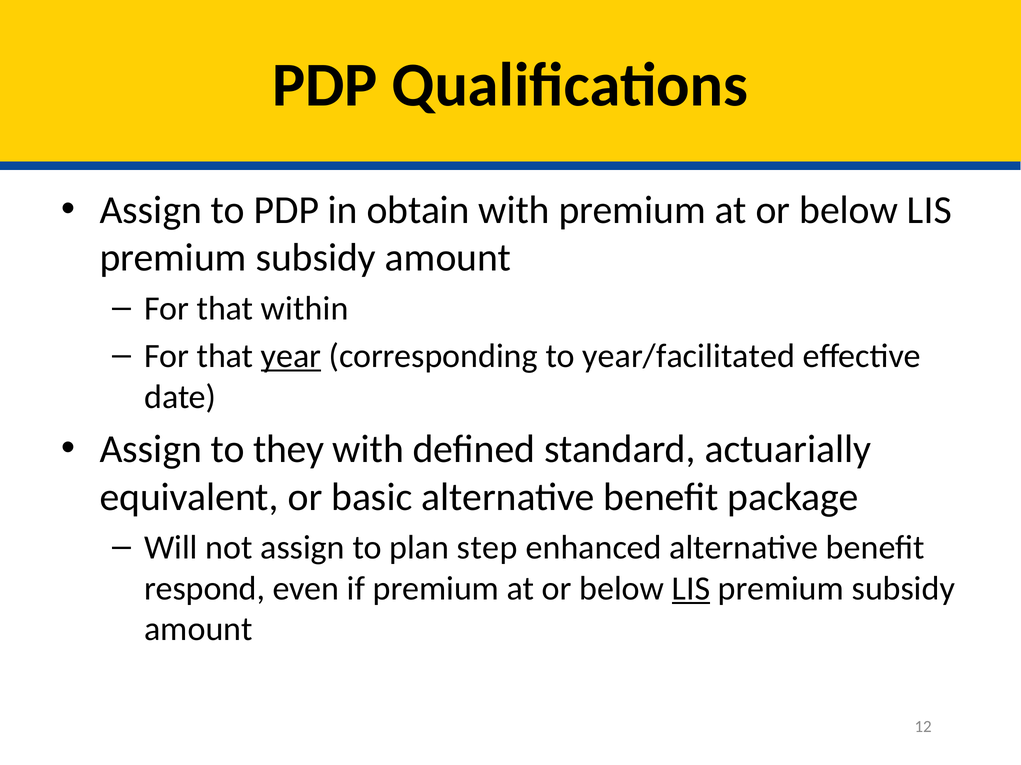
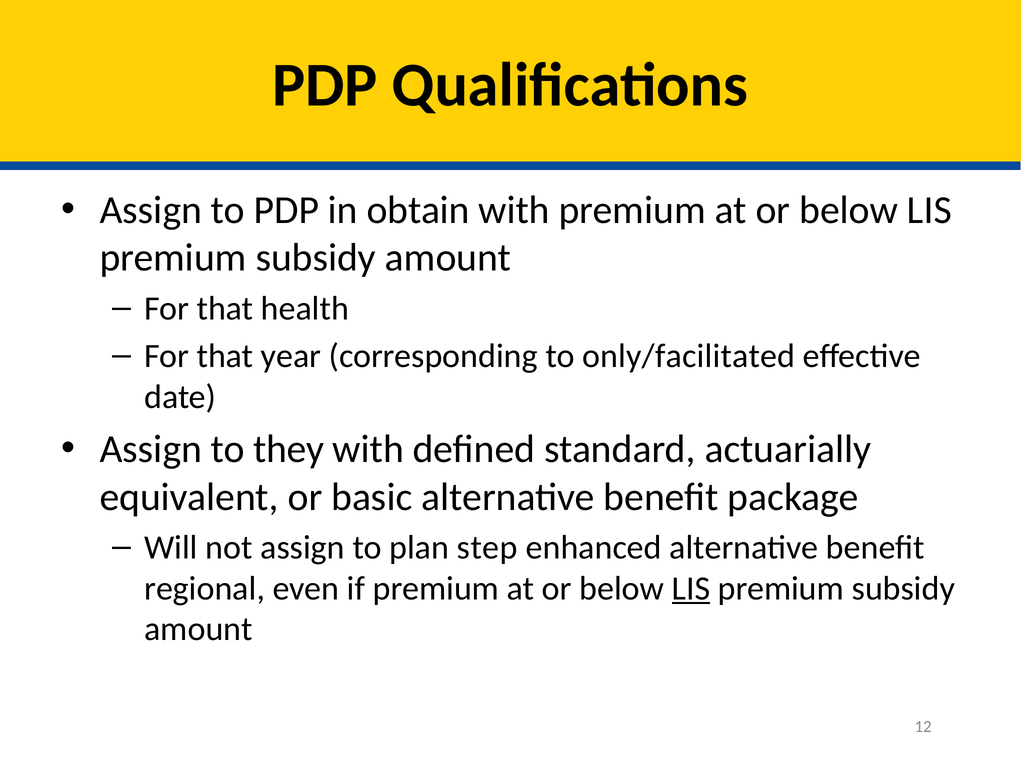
within: within -> health
year underline: present -> none
year/facilitated: year/facilitated -> only/facilitated
respond: respond -> regional
